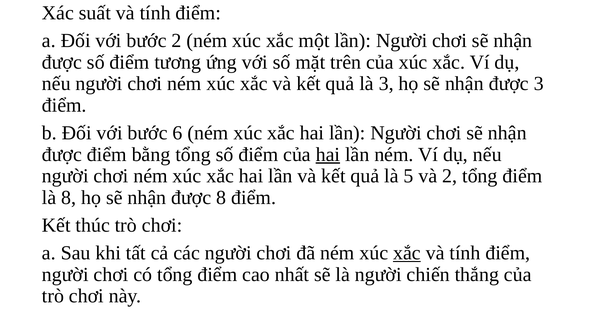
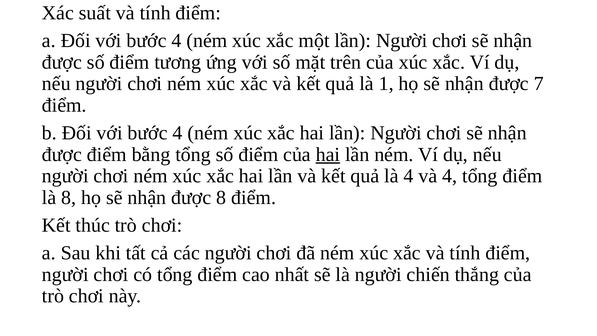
2 at (177, 41): 2 -> 4
là 3: 3 -> 1
được 3: 3 -> 7
6 at (178, 133): 6 -> 4
là 5: 5 -> 4
và 2: 2 -> 4
xắc at (407, 253) underline: present -> none
